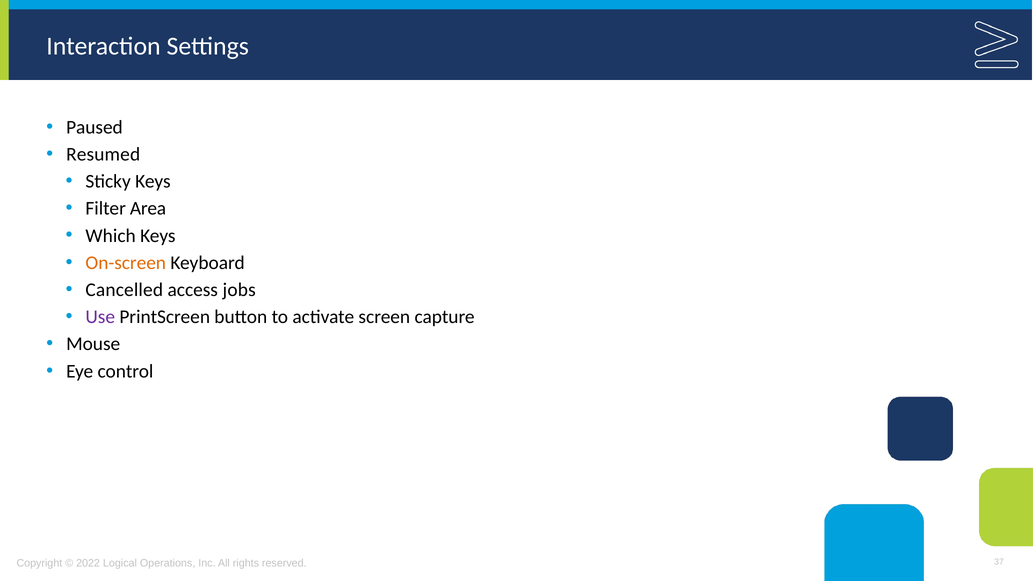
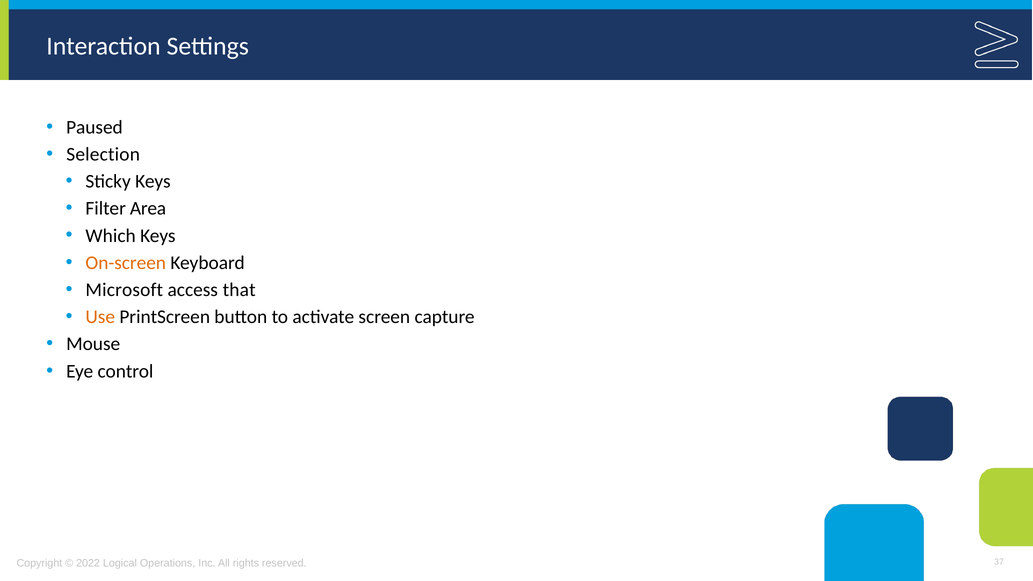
Resumed: Resumed -> Selection
Cancelled: Cancelled -> Microsoft
jobs: jobs -> that
Use colour: purple -> orange
